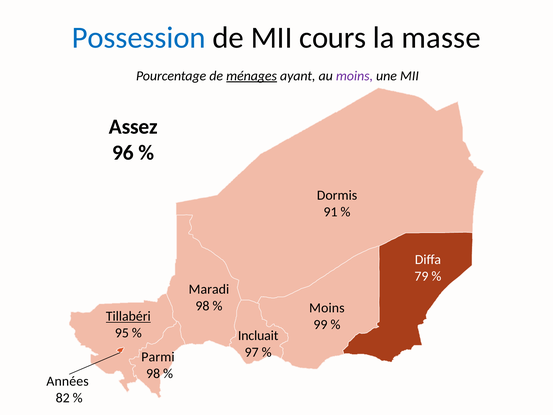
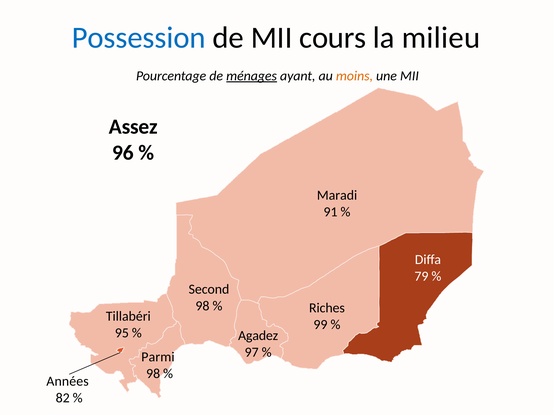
masse: masse -> milieu
moins at (354, 76) colour: purple -> orange
Dormis: Dormis -> Maradi
Maradi: Maradi -> Second
Moins at (327, 308): Moins -> Riches
Tillabéri underline: present -> none
Incluait: Incluait -> Agadez
